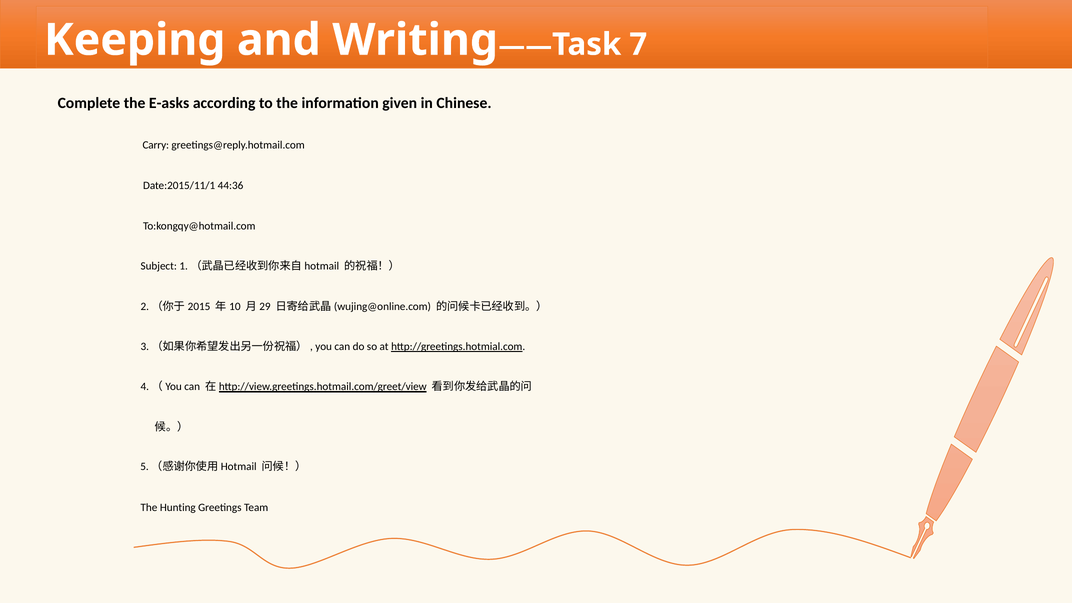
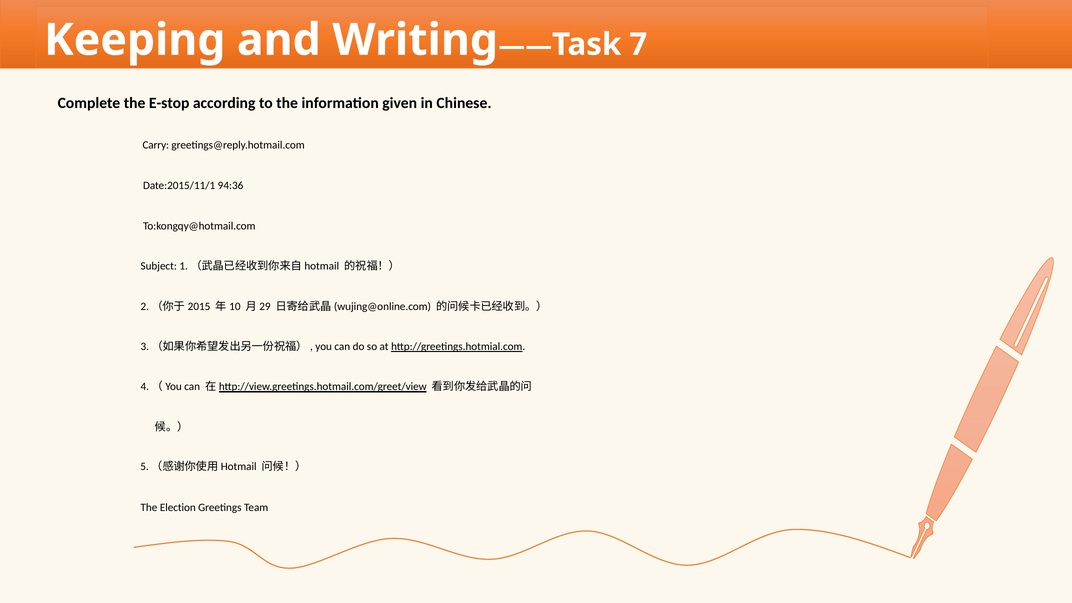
E-asks: E-asks -> E-stop
44:36: 44:36 -> 94:36
Hunting: Hunting -> Election
